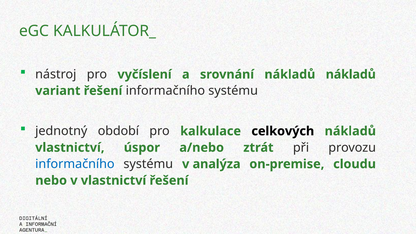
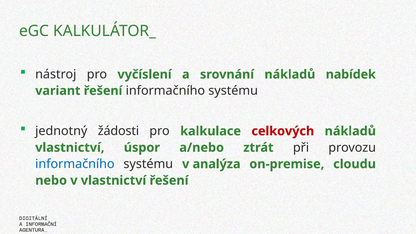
nákladů nákladů: nákladů -> nabídek
období: období -> žádosti
celkových colour: black -> red
